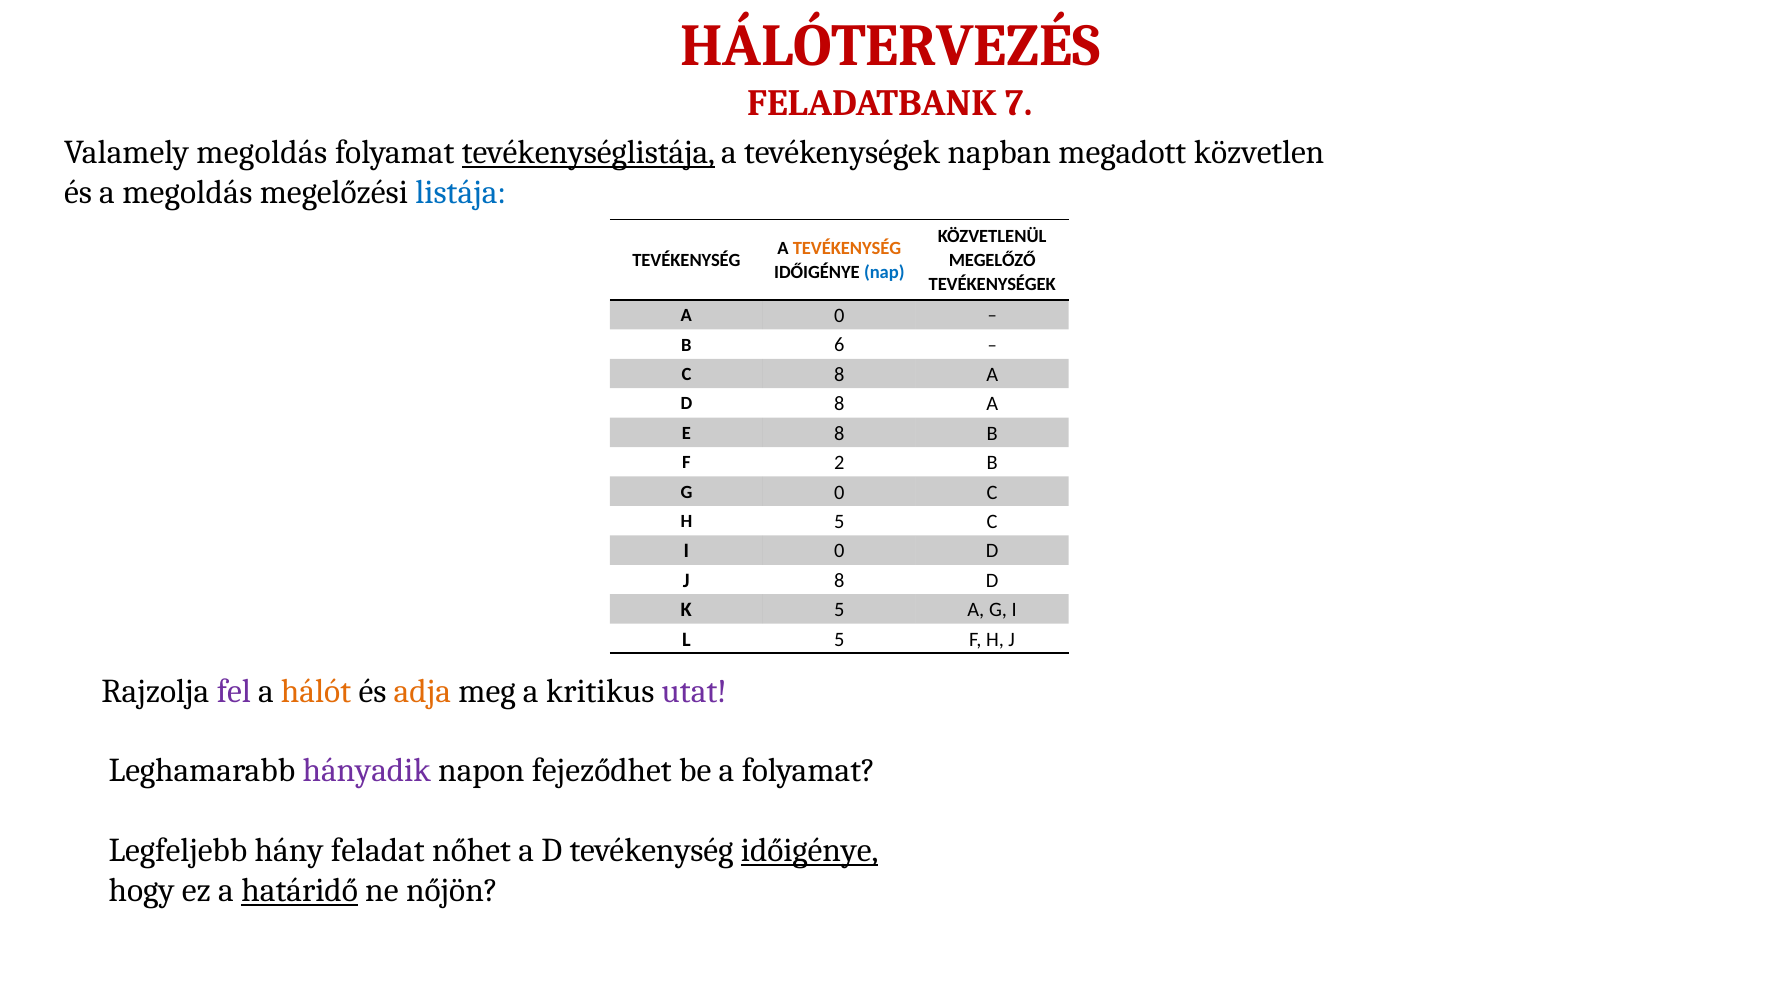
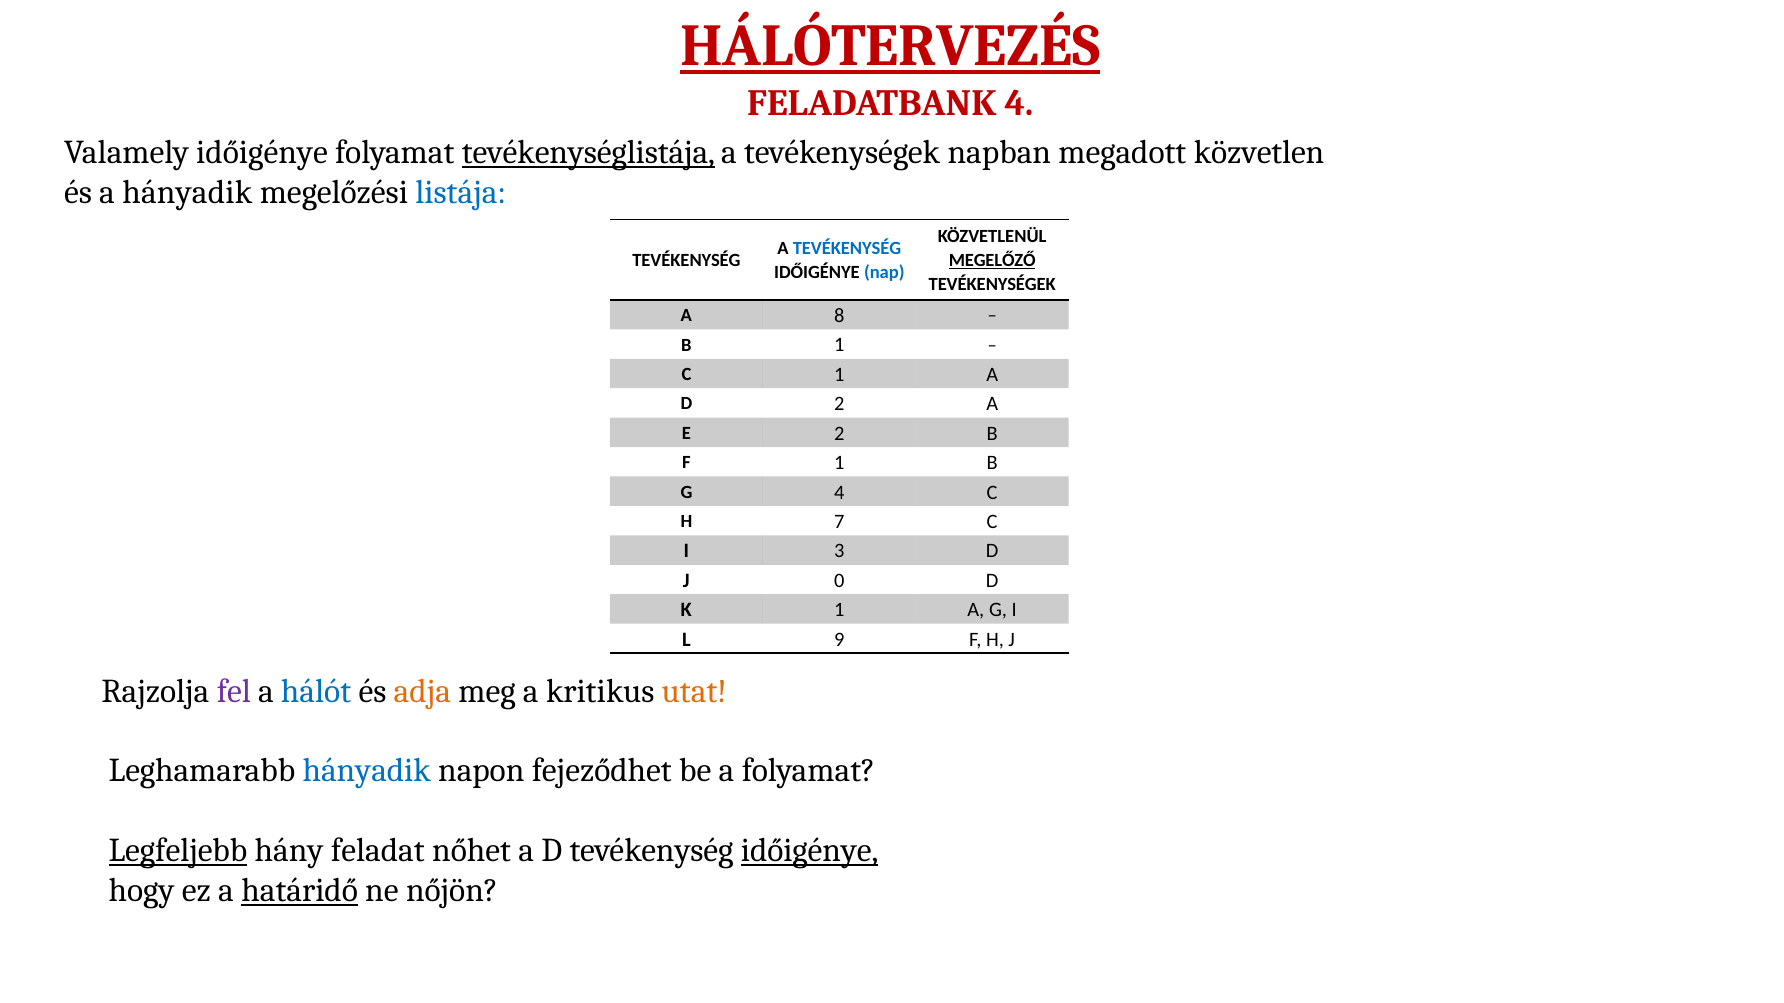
HÁLÓTERVEZÉS underline: none -> present
FELADATBANK 7: 7 -> 4
Valamely megoldás: megoldás -> időigénye
a megoldás: megoldás -> hányadik
TEVÉKENYSÉG at (847, 249) colour: orange -> blue
MEGELŐZŐ underline: none -> present
A 0: 0 -> 8
B 6: 6 -> 1
C 8: 8 -> 1
D 8: 8 -> 2
E 8: 8 -> 2
F 2: 2 -> 1
G 0: 0 -> 4
H 5: 5 -> 7
I 0: 0 -> 3
J 8: 8 -> 0
K 5: 5 -> 1
L 5: 5 -> 9
hálót colour: orange -> blue
utat colour: purple -> orange
hányadik at (367, 771) colour: purple -> blue
Legfeljebb underline: none -> present
